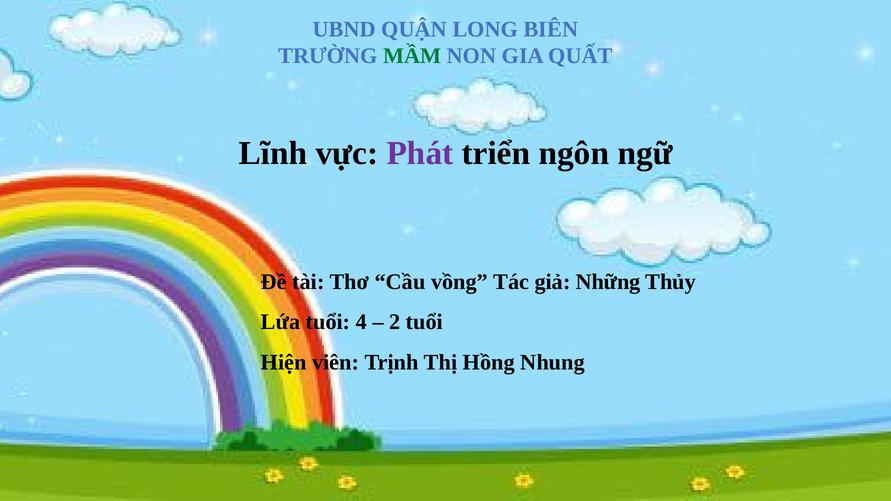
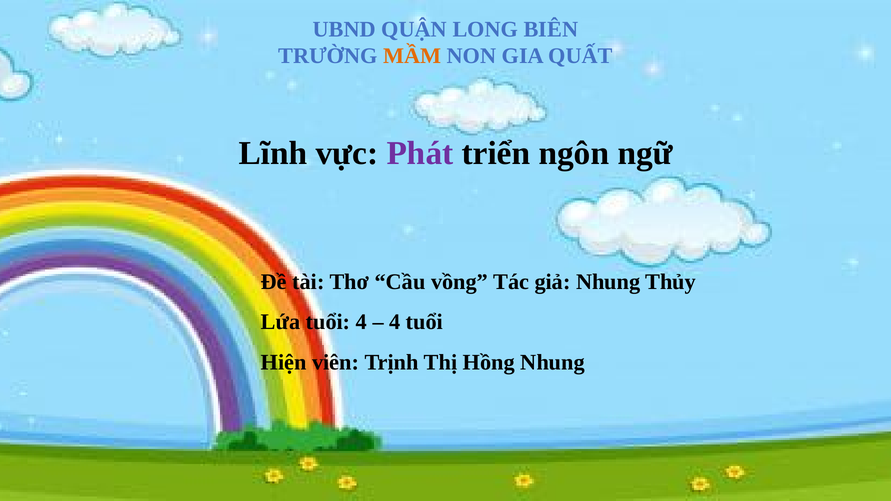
MẦM colour: green -> orange
giả Những: Những -> Nhung
2 at (395, 322): 2 -> 4
